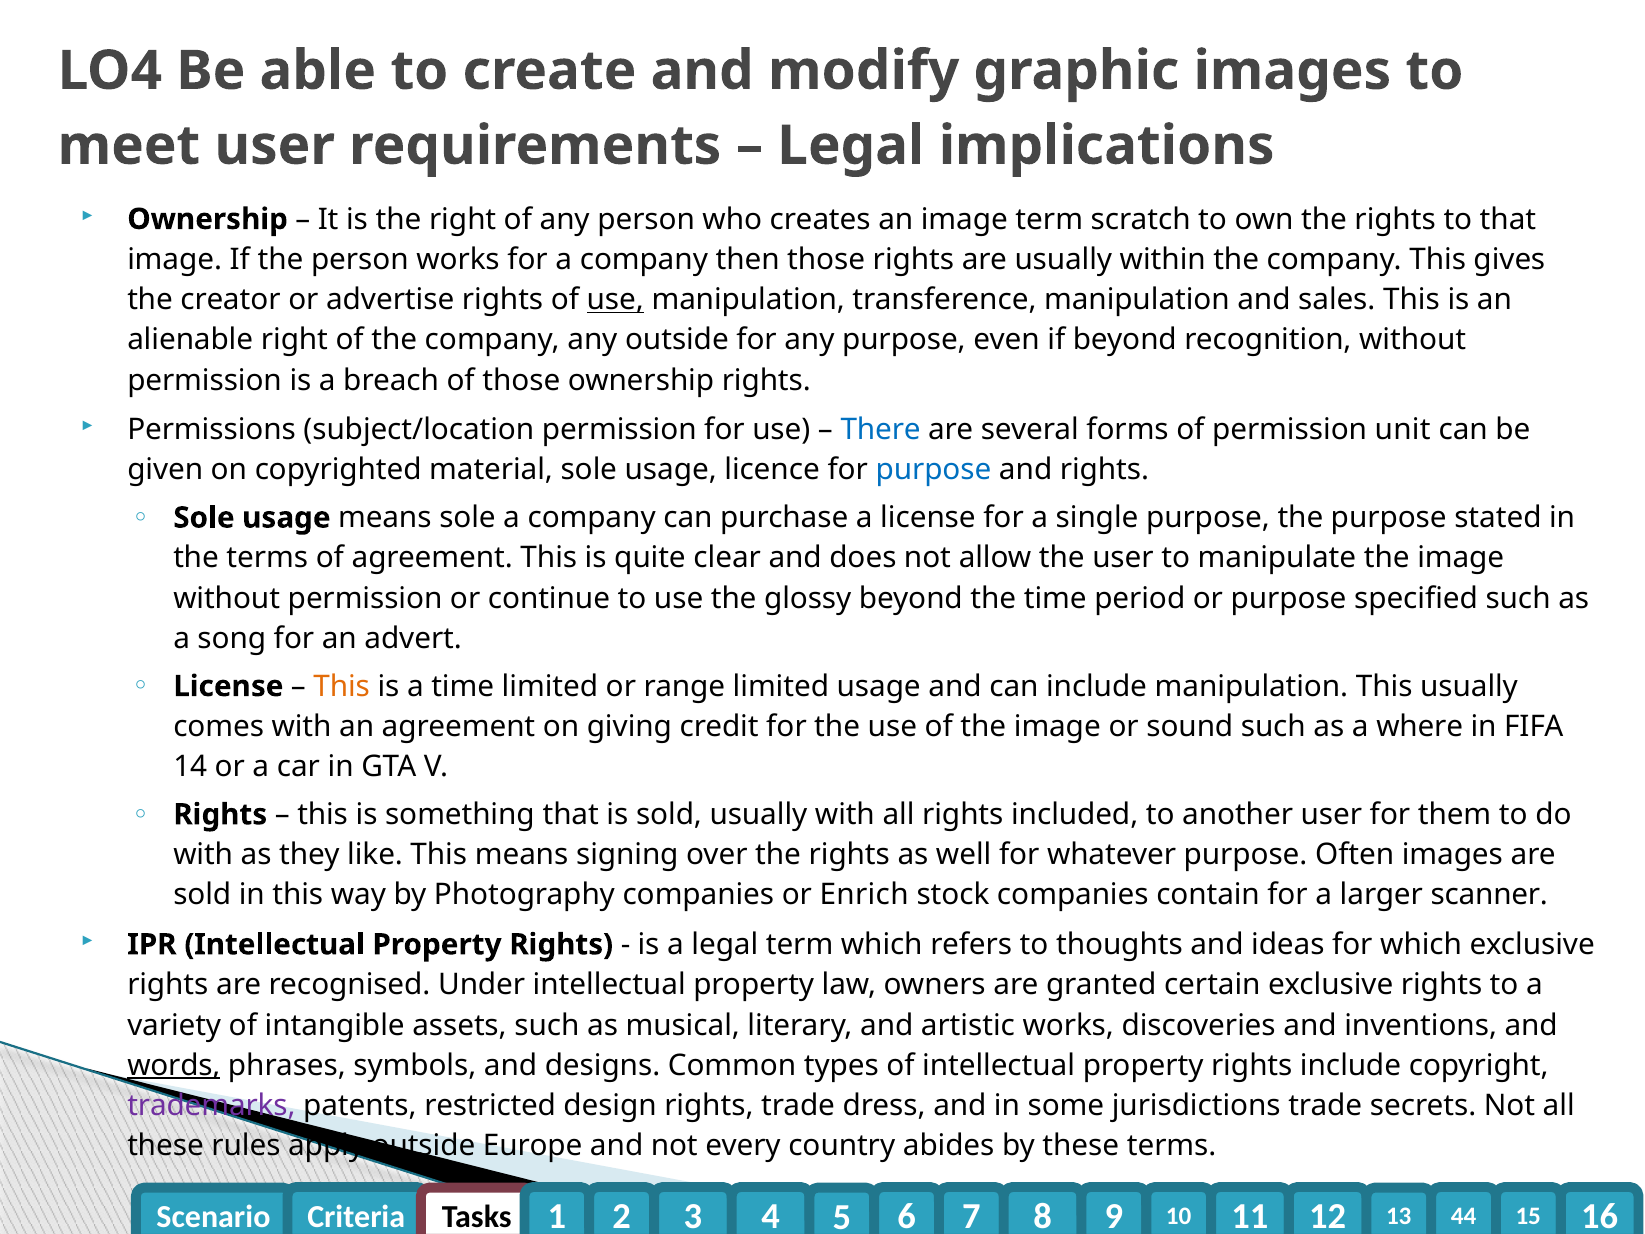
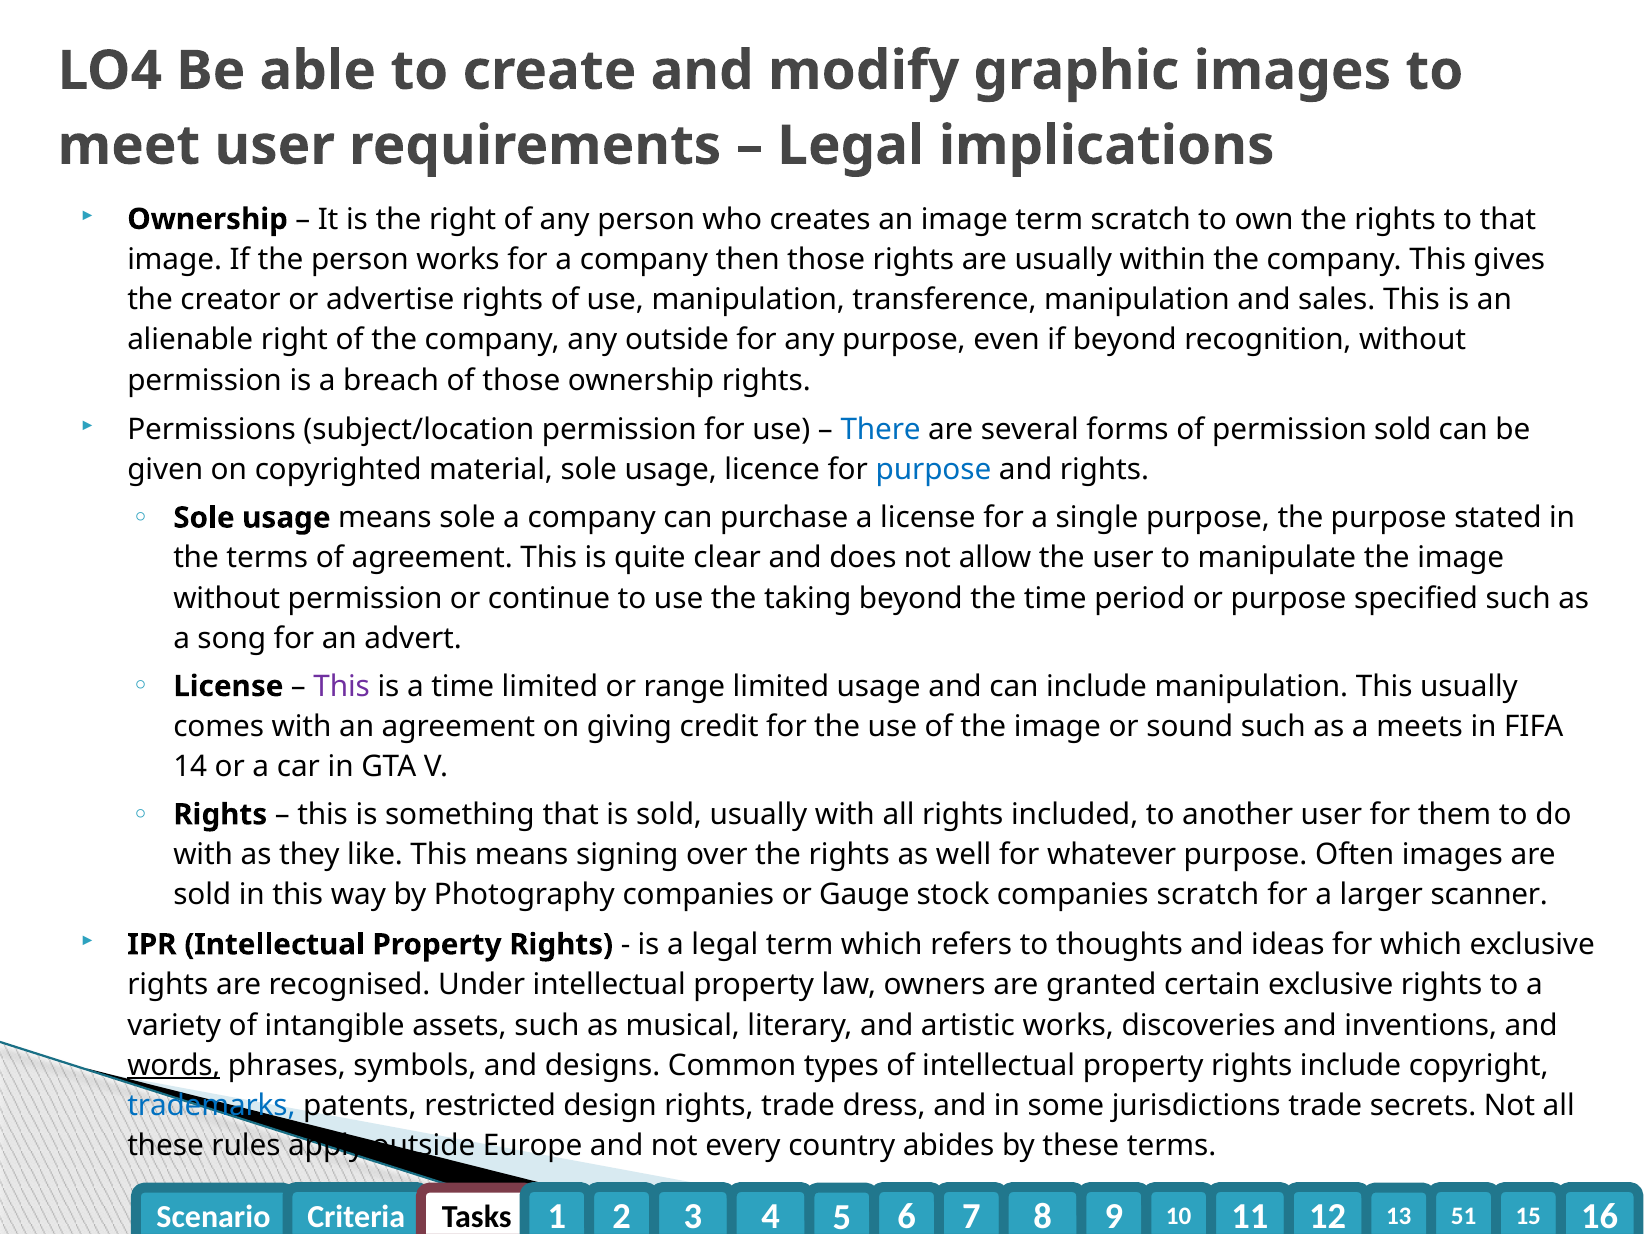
use at (615, 300) underline: present -> none
permission unit: unit -> sold
glossy: glossy -> taking
This at (342, 686) colour: orange -> purple
where: where -> meets
Enrich: Enrich -> Gauge
companies contain: contain -> scratch
trademarks colour: purple -> blue
44: 44 -> 51
